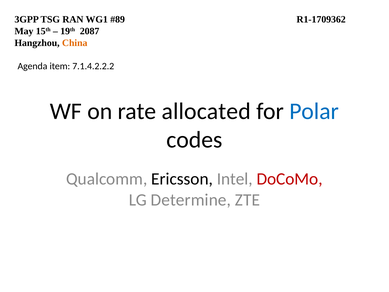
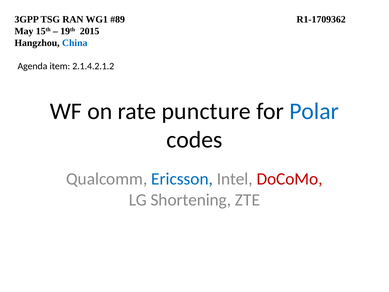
2087: 2087 -> 2015
China colour: orange -> blue
7.1.4.2.2.2: 7.1.4.2.2.2 -> 2.1.4.2.1.2
allocated: allocated -> puncture
Ericsson colour: black -> blue
Determine: Determine -> Shortening
